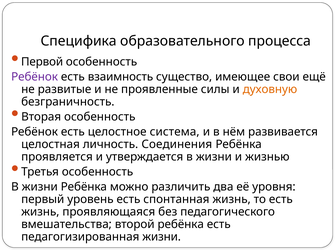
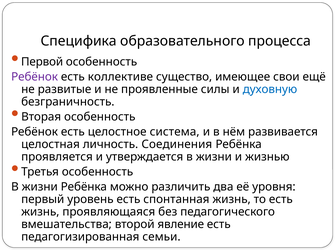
взаимность: взаимность -> коллективе
духовную colour: orange -> blue
второй ребёнка: ребёнка -> явление
педагогизированная жизни: жизни -> семьи
